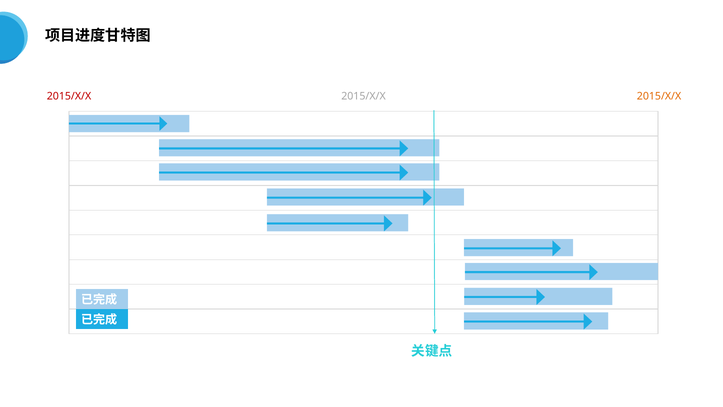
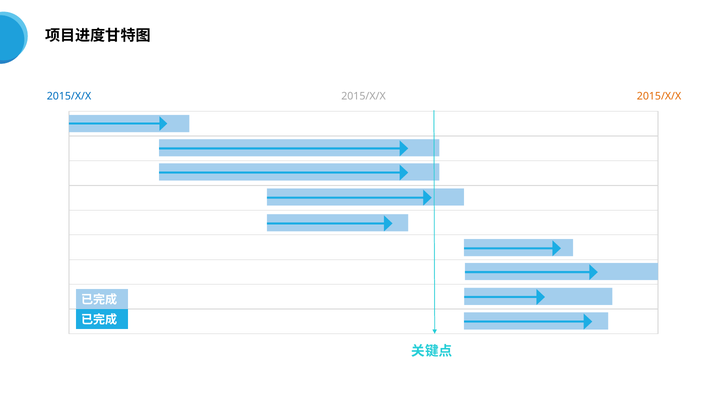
2015/X/X at (69, 96) colour: red -> blue
